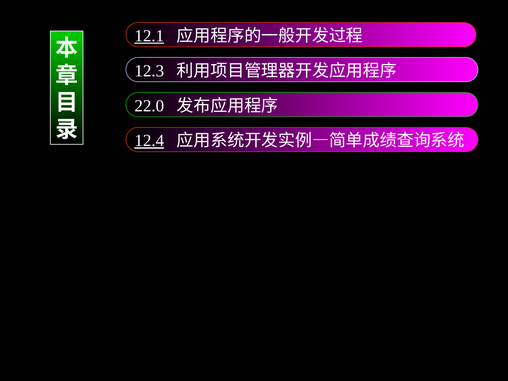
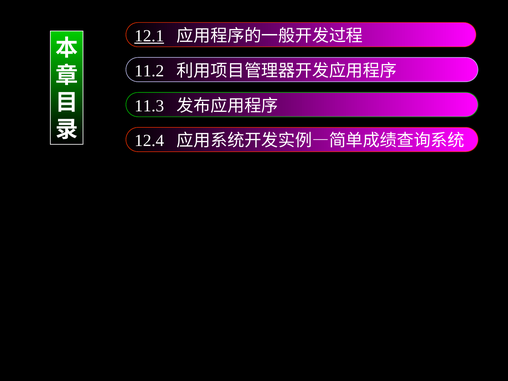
12.3: 12.3 -> 11.2
22.0: 22.0 -> 11.3
12.4 underline: present -> none
